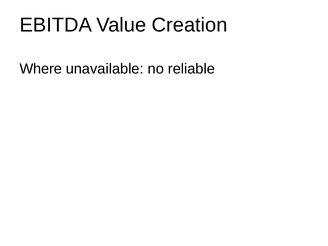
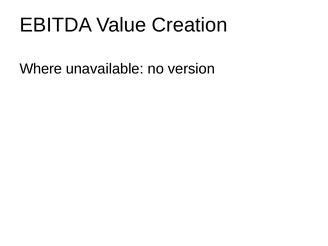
reliable: reliable -> version
